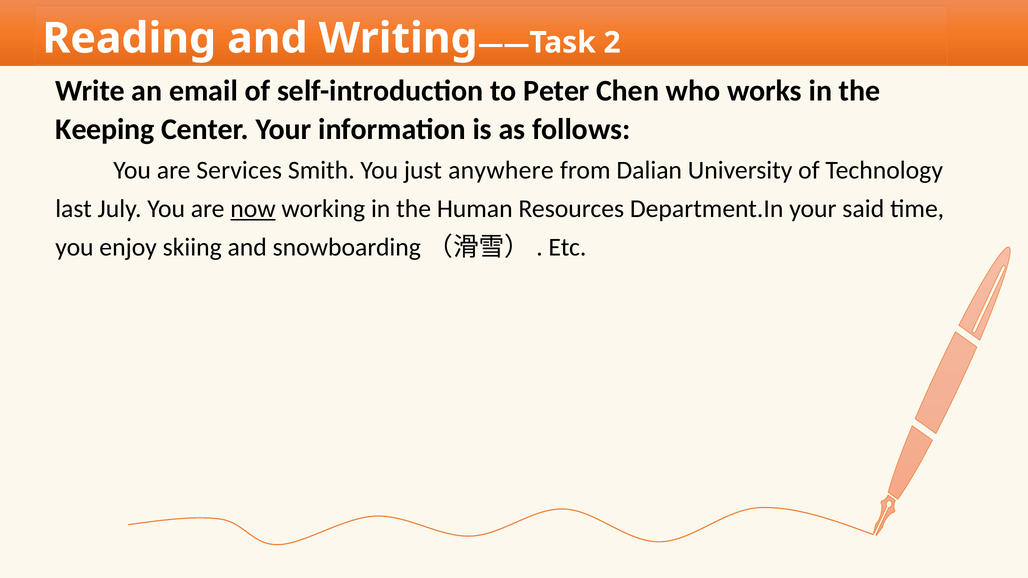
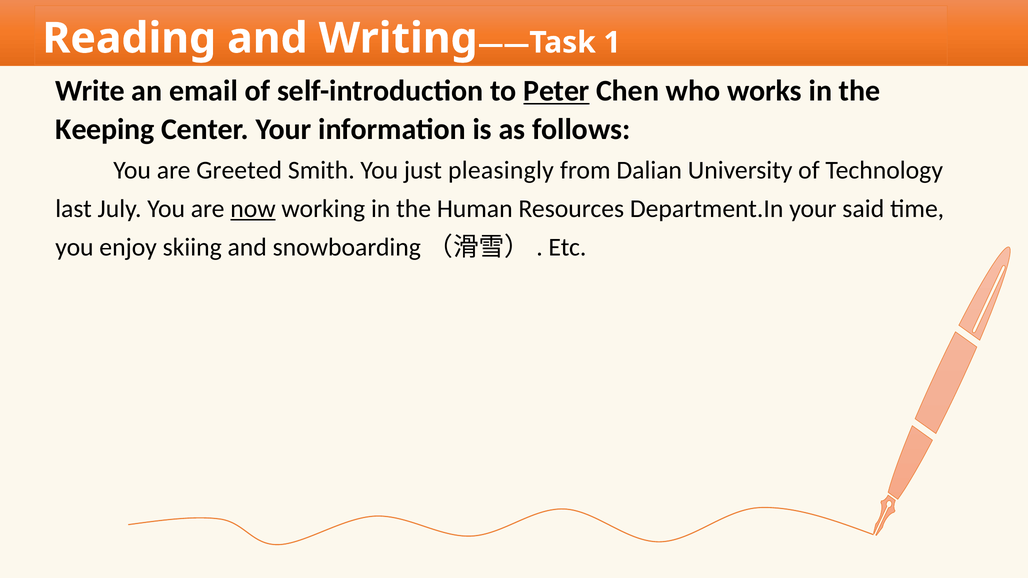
2: 2 -> 1
Peter underline: none -> present
Services: Services -> Greeted
anywhere: anywhere -> pleasingly
